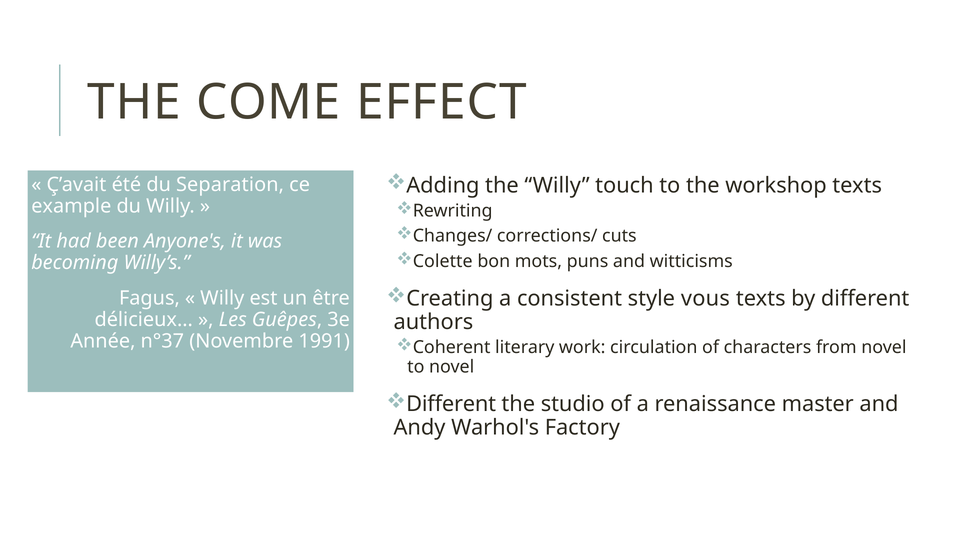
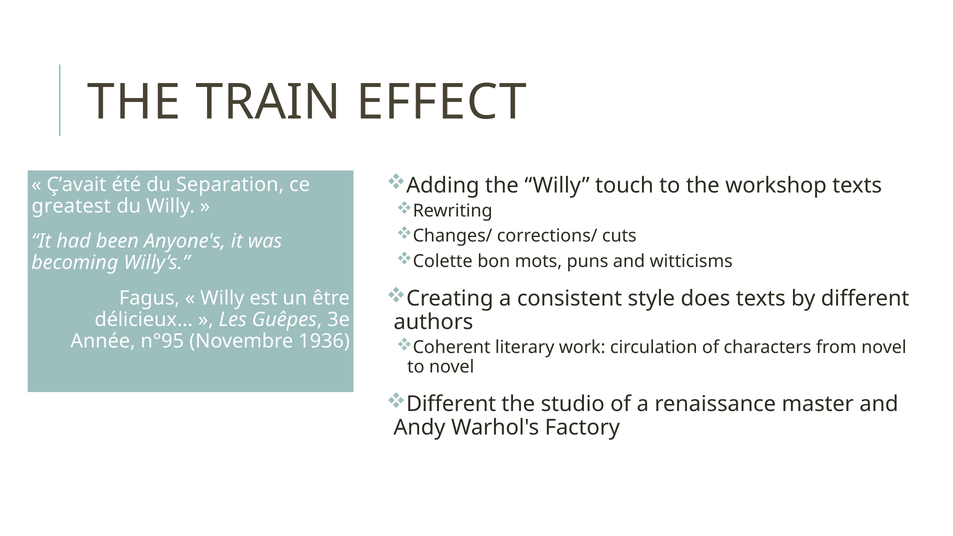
COME: COME -> TRAIN
example: example -> greatest
vous: vous -> does
n°37: n°37 -> n°95
1991: 1991 -> 1936
